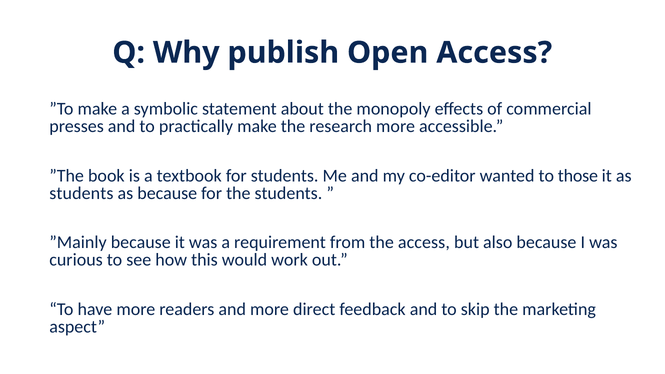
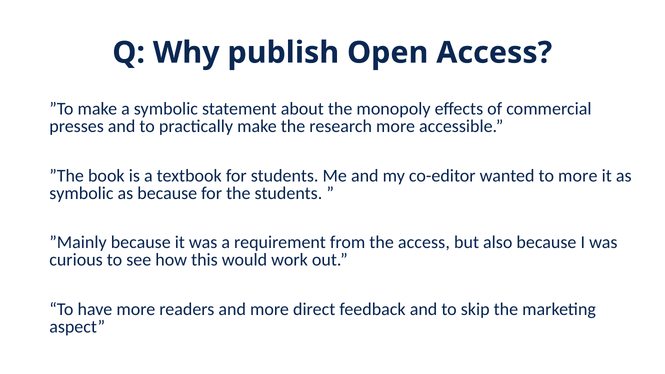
to those: those -> more
students at (81, 193): students -> symbolic
